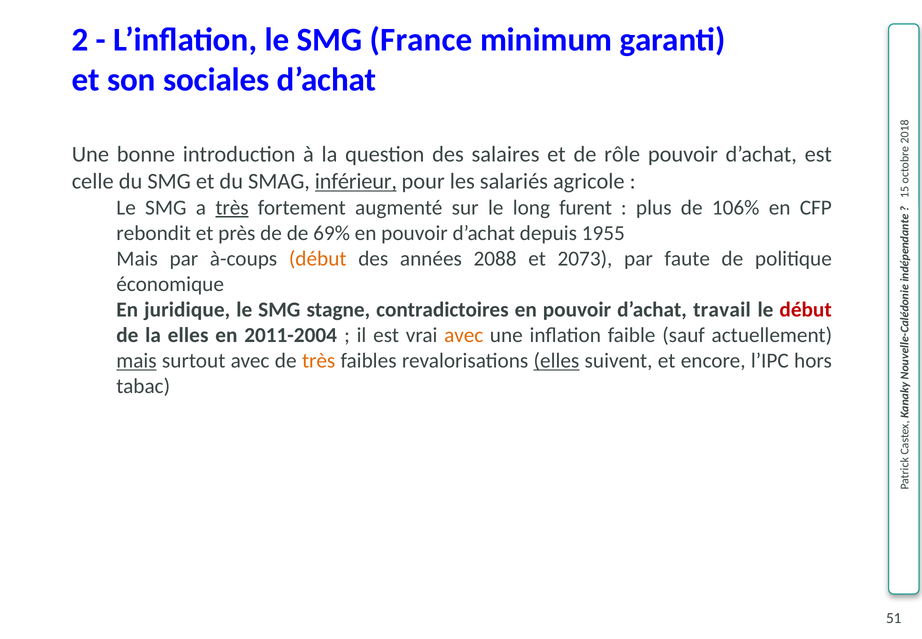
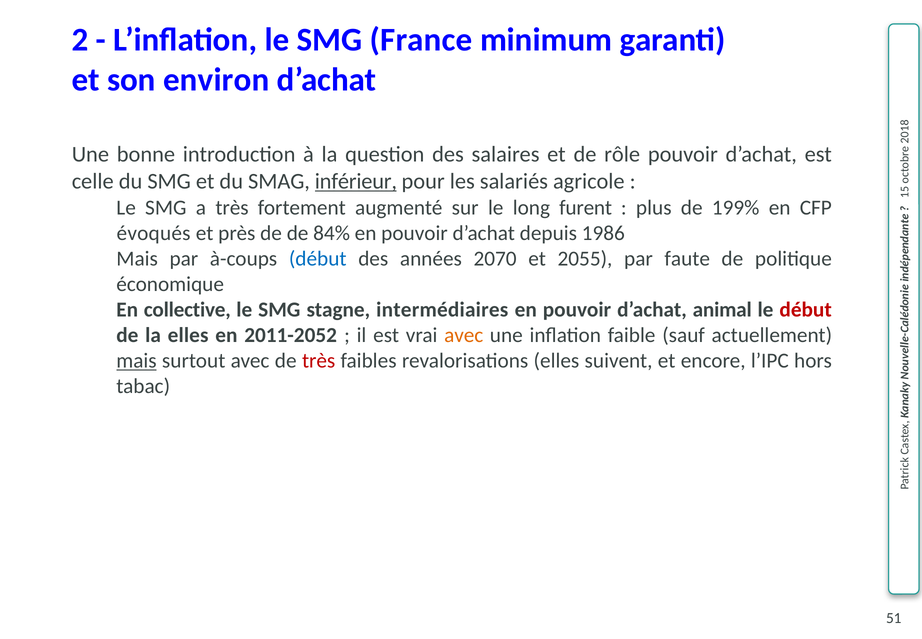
sociales: sociales -> environ
très at (232, 207) underline: present -> none
106%: 106% -> 199%
rebondit: rebondit -> évoqués
69%: 69% -> 84%
1955: 1955 -> 1986
début at (318, 258) colour: orange -> blue
2088: 2088 -> 2070
2073: 2073 -> 2055
juridique: juridique -> collective
contradictoires: contradictoires -> intermédiaires
travail: travail -> animal
2011-2004: 2011-2004 -> 2011-2052
très at (319, 361) colour: orange -> red
elles at (556, 361) underline: present -> none
